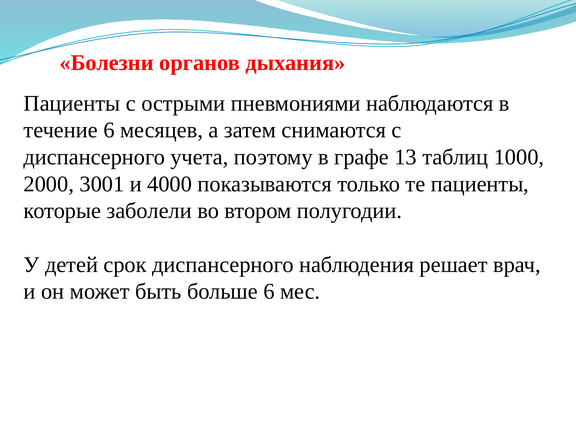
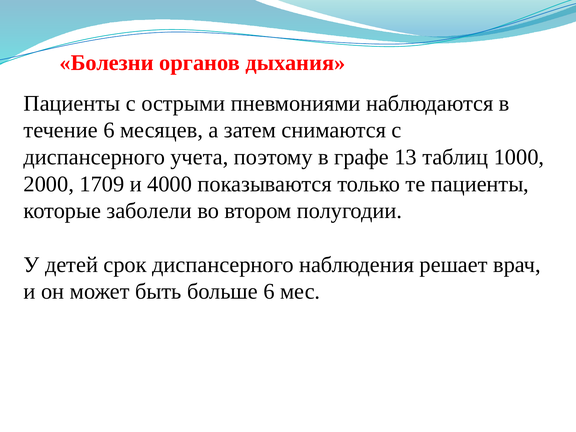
3001: 3001 -> 1709
